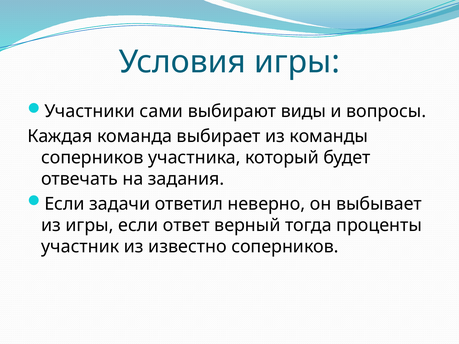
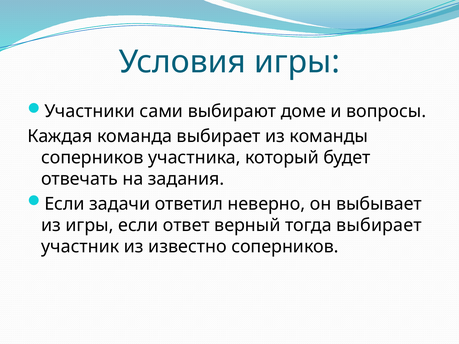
виды: виды -> доме
тогда проценты: проценты -> выбирает
